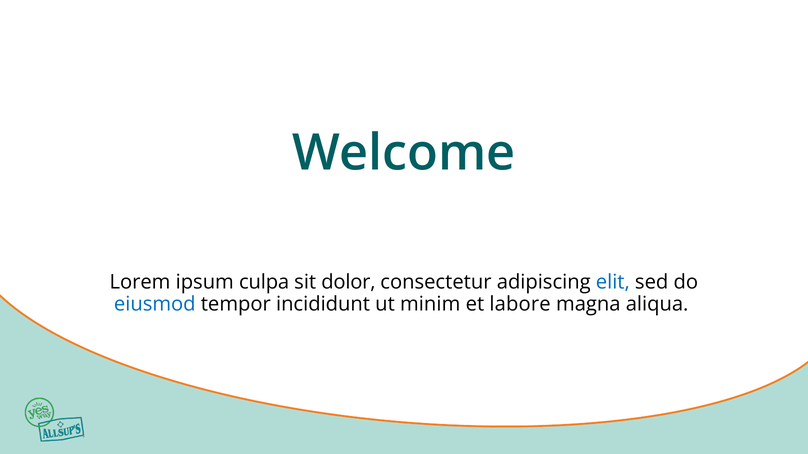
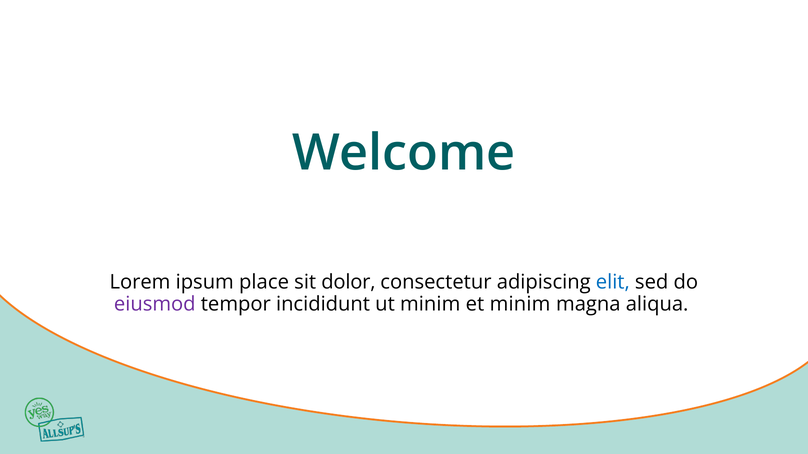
culpa: culpa -> place
eiusmod colour: blue -> purple
et labore: labore -> minim
